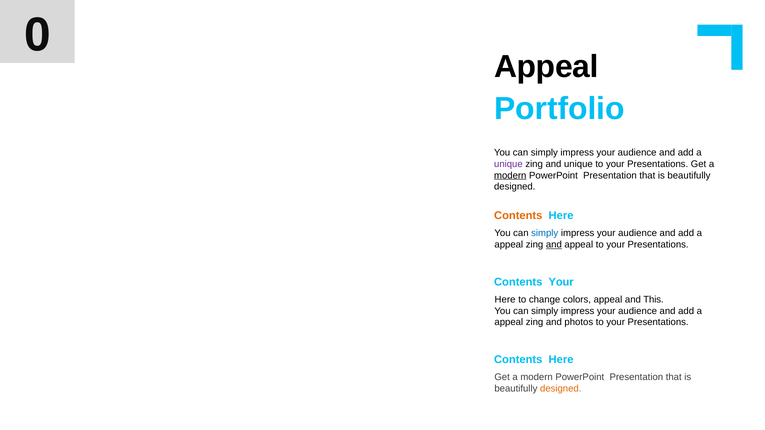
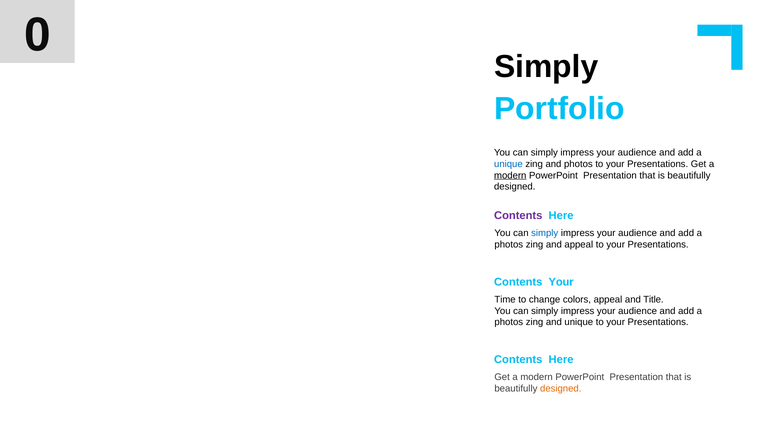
Appeal at (546, 67): Appeal -> Simply
unique at (508, 164) colour: purple -> blue
and unique: unique -> photos
Contents at (518, 216) colour: orange -> purple
appeal at (509, 245): appeal -> photos
and at (554, 245) underline: present -> none
Here at (505, 300): Here -> Time
This: This -> Title
appeal at (509, 323): appeal -> photos
and photos: photos -> unique
